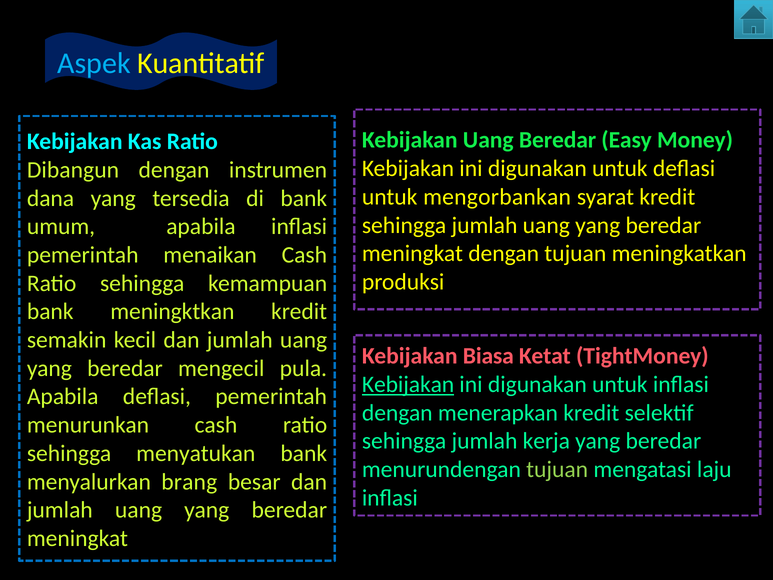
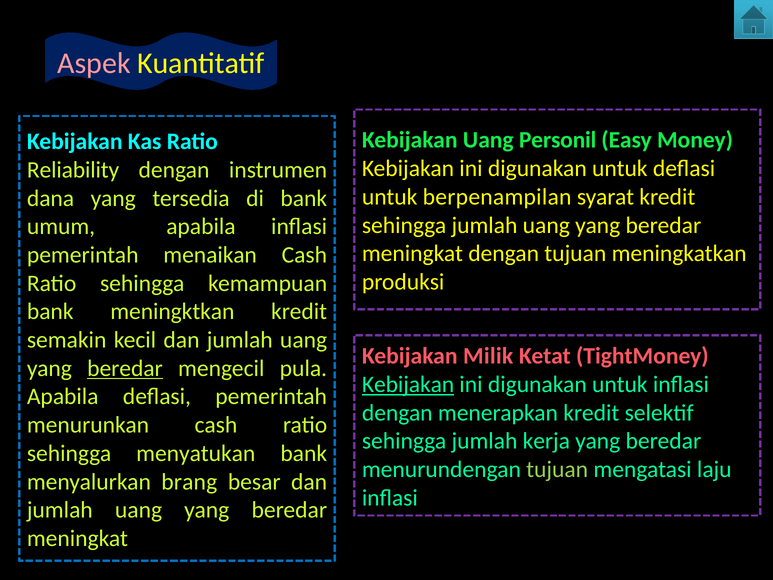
Aspek colour: light blue -> pink
Uang Beredar: Beredar -> Personil
Dibangun: Dibangun -> Reliability
mengorbankan: mengorbankan -> berpenampilan
Biasa: Biasa -> Milik
beredar at (125, 368) underline: none -> present
